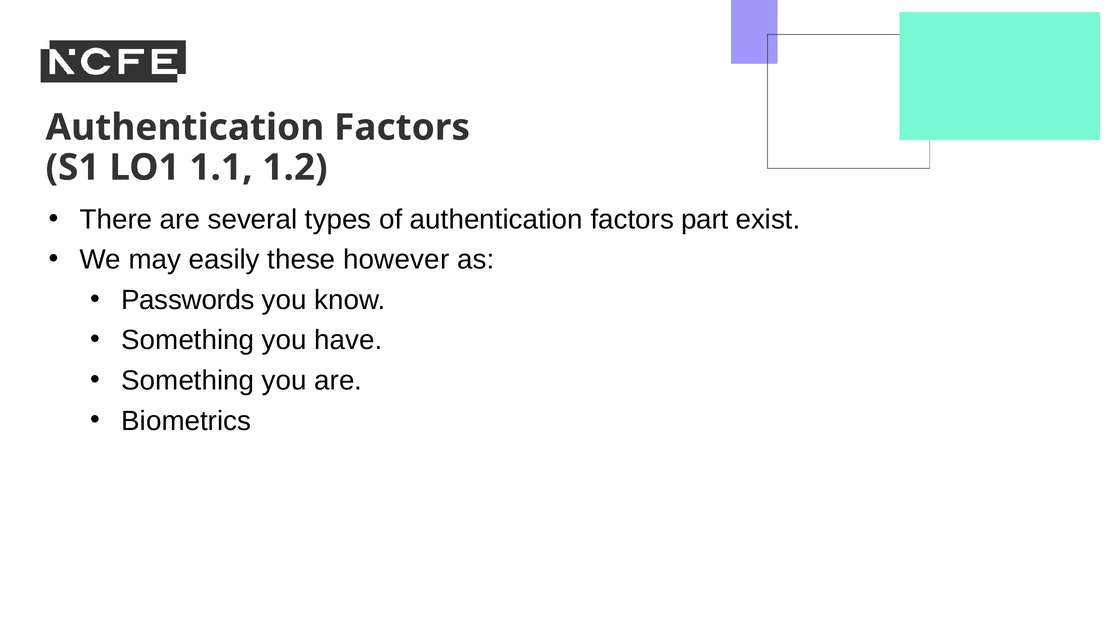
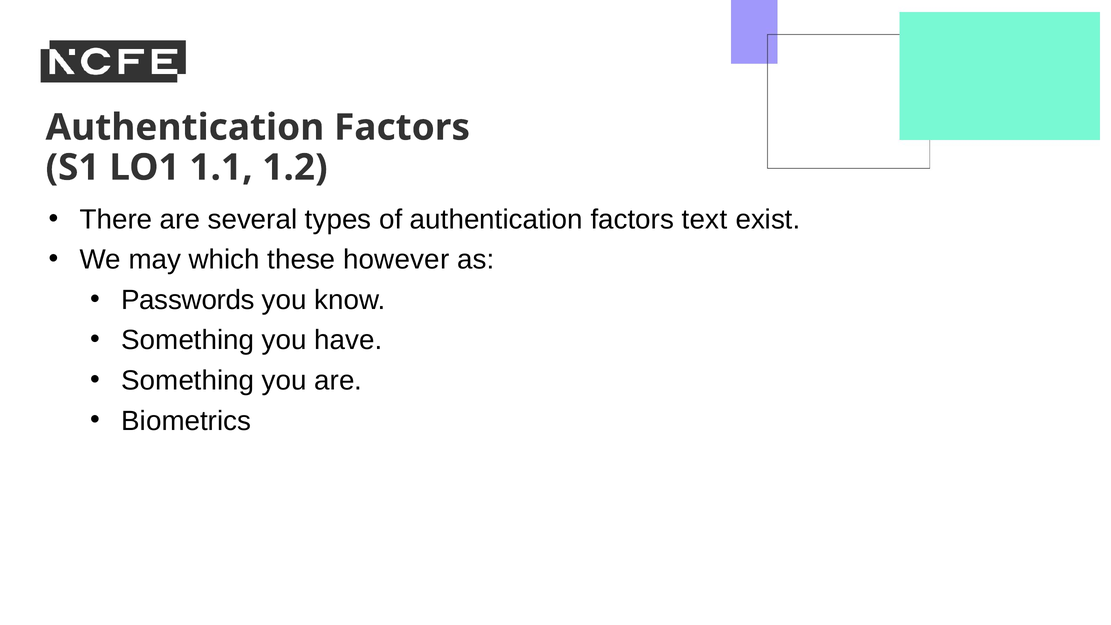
part: part -> text
easily: easily -> which
